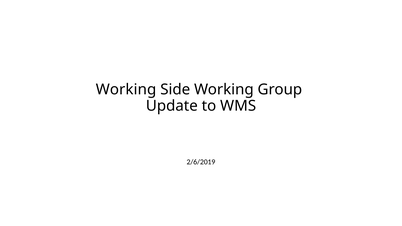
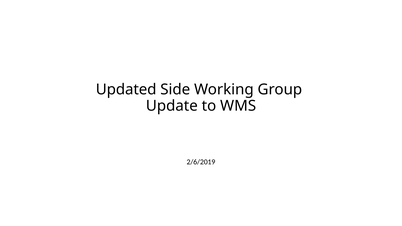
Working at (126, 90): Working -> Updated
